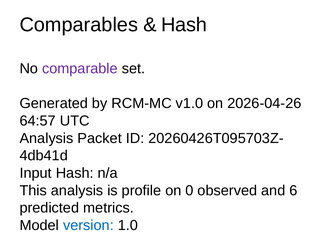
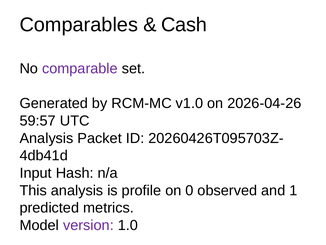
Hash at (184, 25): Hash -> Cash
64:57: 64:57 -> 59:57
6: 6 -> 1
version colour: blue -> purple
